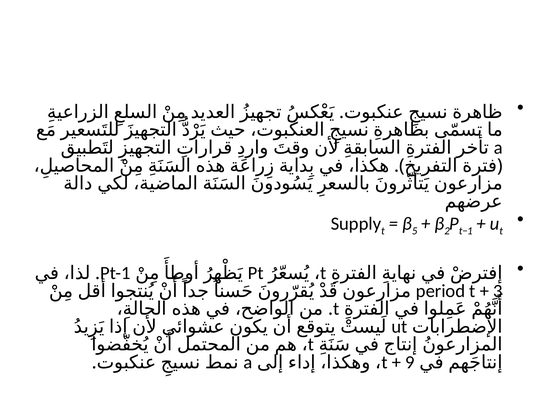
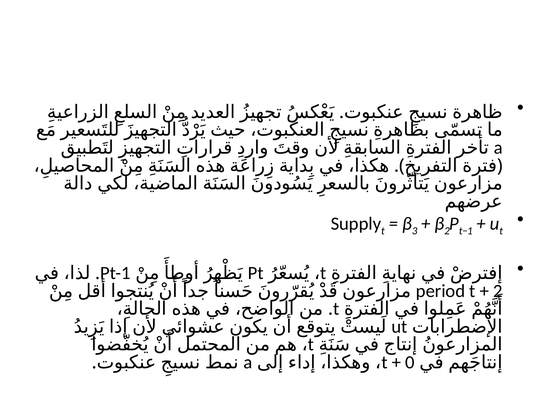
5: 5 -> 3
3 at (498, 291): 3 -> 2
9: 9 -> 0
